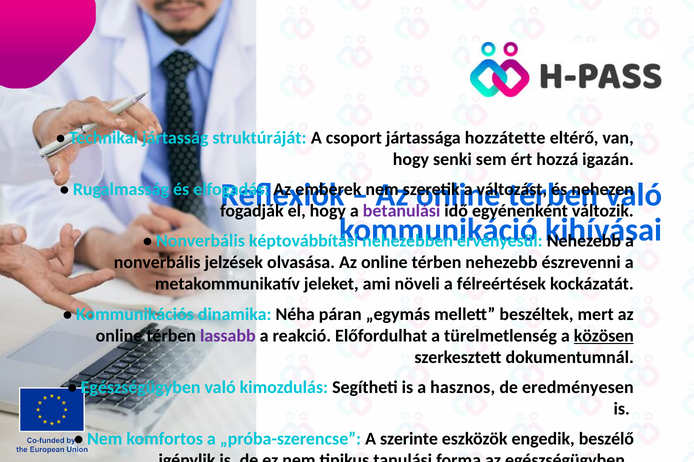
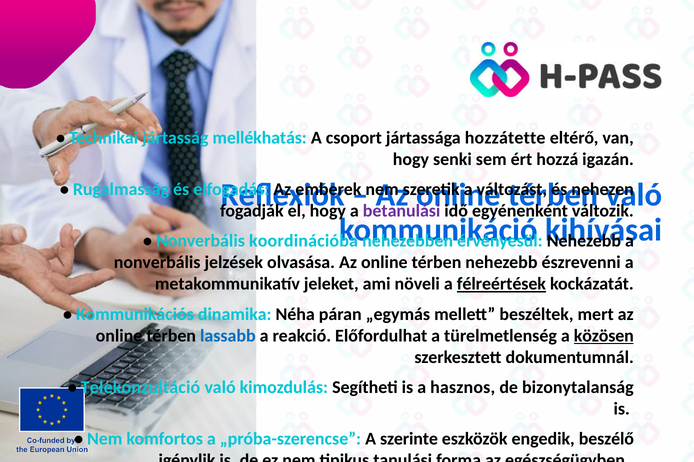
struktúráját: struktúráját -> mellékhatás
képtovábbítási: képtovábbítási -> koordinációba
félreértések underline: none -> present
lassabb colour: purple -> blue
Egészségügyben at (141, 388): Egészségügyben -> Telekonzultáció
eredményesen: eredményesen -> bizonytalanság
